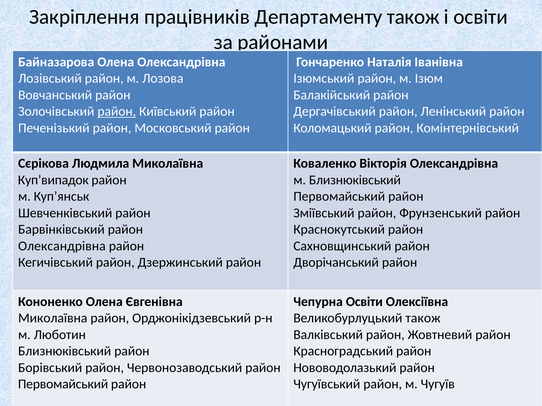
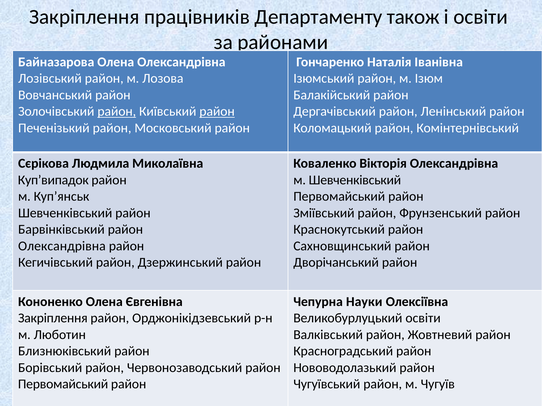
район at (217, 112) underline: none -> present
м Близнюківський: Близнюківський -> Шевченківський
Чепурна Освіти: Освіти -> Науки
Миколаївна at (53, 319): Миколаївна -> Закріплення
Великобурлуцький також: також -> освіти
